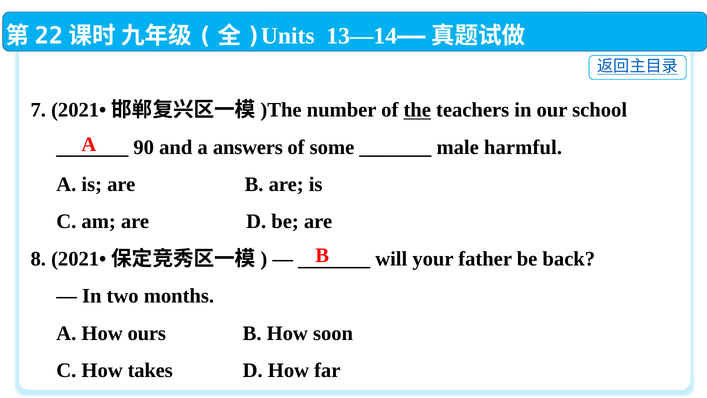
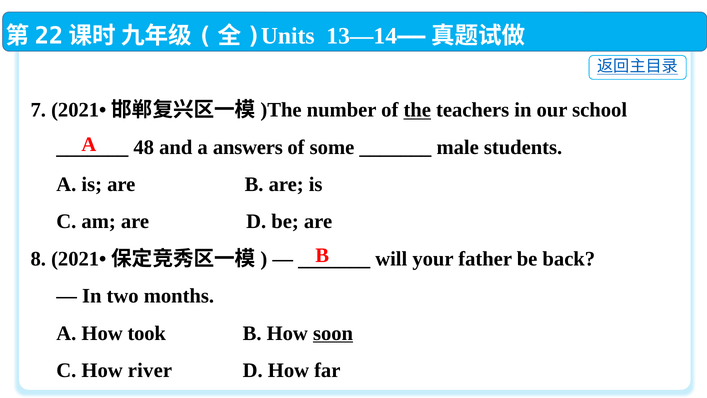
90: 90 -> 48
harmful: harmful -> students
ours: ours -> took
soon underline: none -> present
takes: takes -> river
